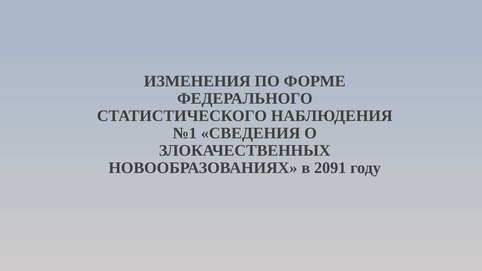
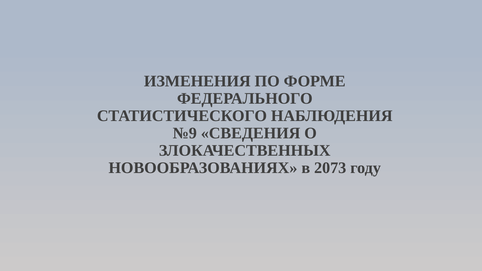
№1: №1 -> №9
2091: 2091 -> 2073
